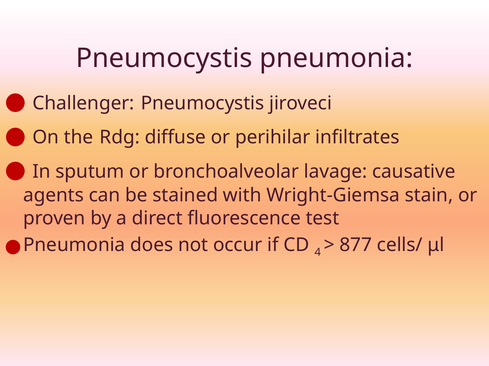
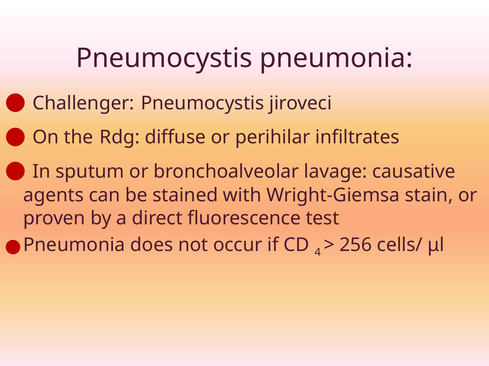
877: 877 -> 256
